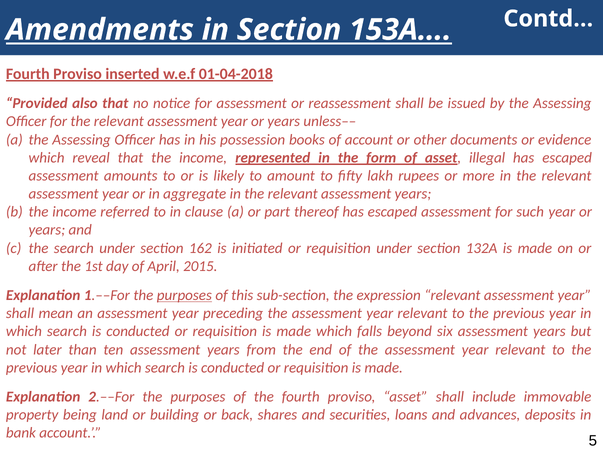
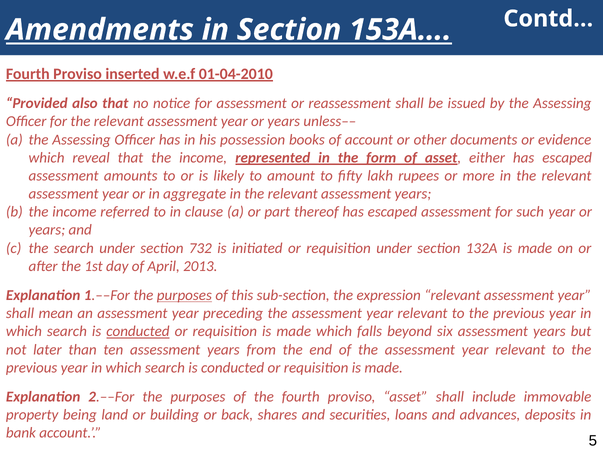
01-04-2018: 01-04-2018 -> 01-04-2010
illegal: illegal -> either
162: 162 -> 732
2015: 2015 -> 2013
conducted at (138, 332) underline: none -> present
